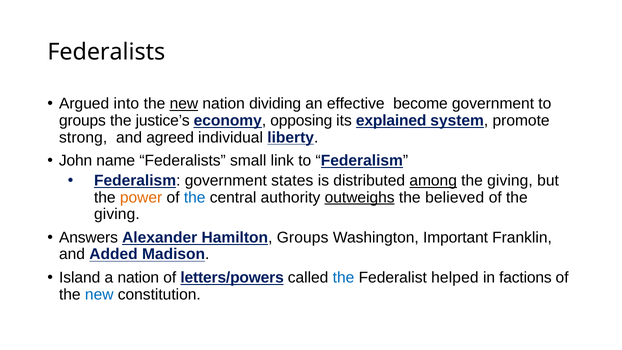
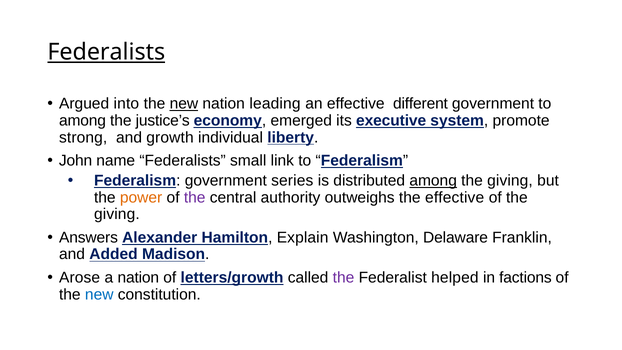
Federalists at (106, 52) underline: none -> present
dividing: dividing -> leading
become: become -> different
groups at (82, 121): groups -> among
opposing: opposing -> emerged
explained: explained -> executive
agreed: agreed -> growth
states: states -> series
the at (195, 197) colour: blue -> purple
outweighs underline: present -> none
the believed: believed -> effective
Hamilton Groups: Groups -> Explain
Important: Important -> Delaware
Island: Island -> Arose
letters/powers: letters/powers -> letters/growth
the at (344, 278) colour: blue -> purple
